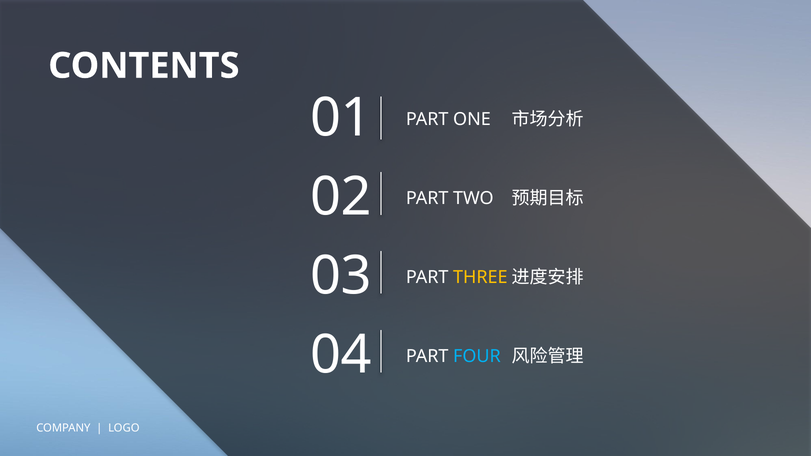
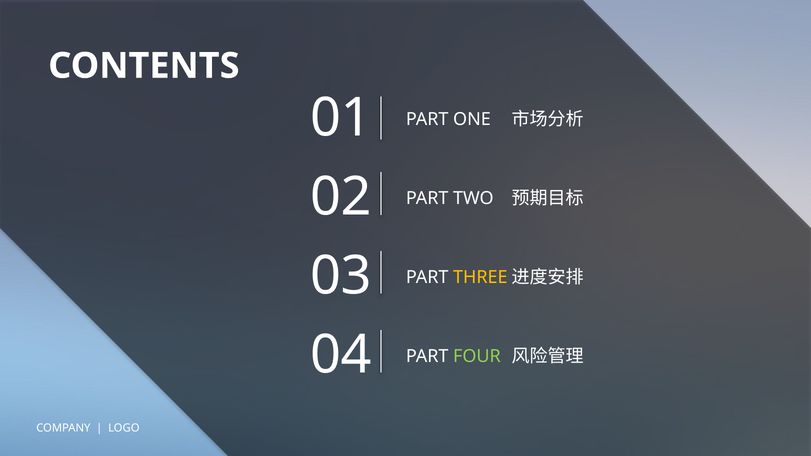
FOUR colour: light blue -> light green
